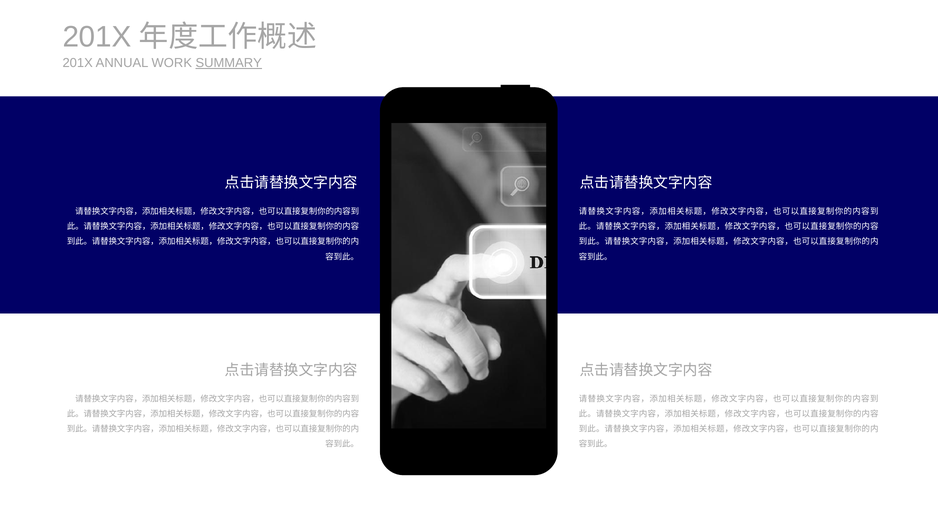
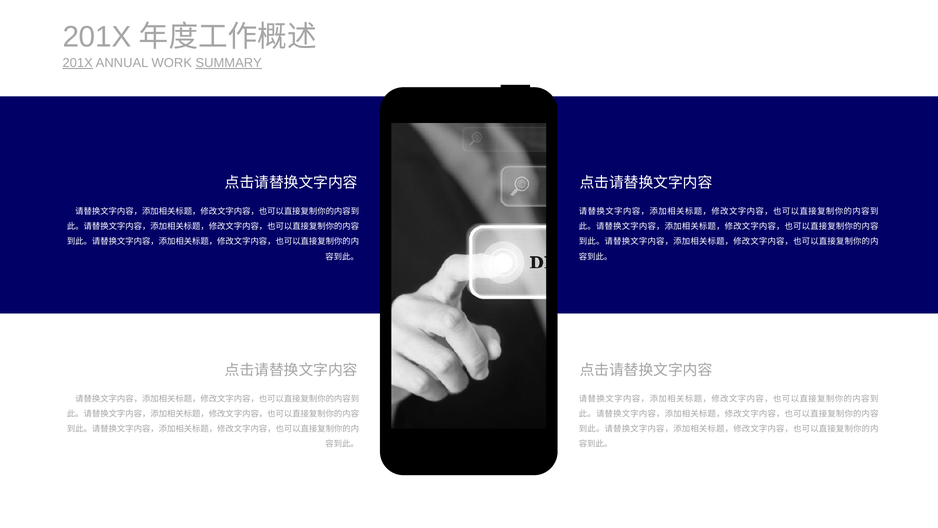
201X at (78, 63) underline: none -> present
